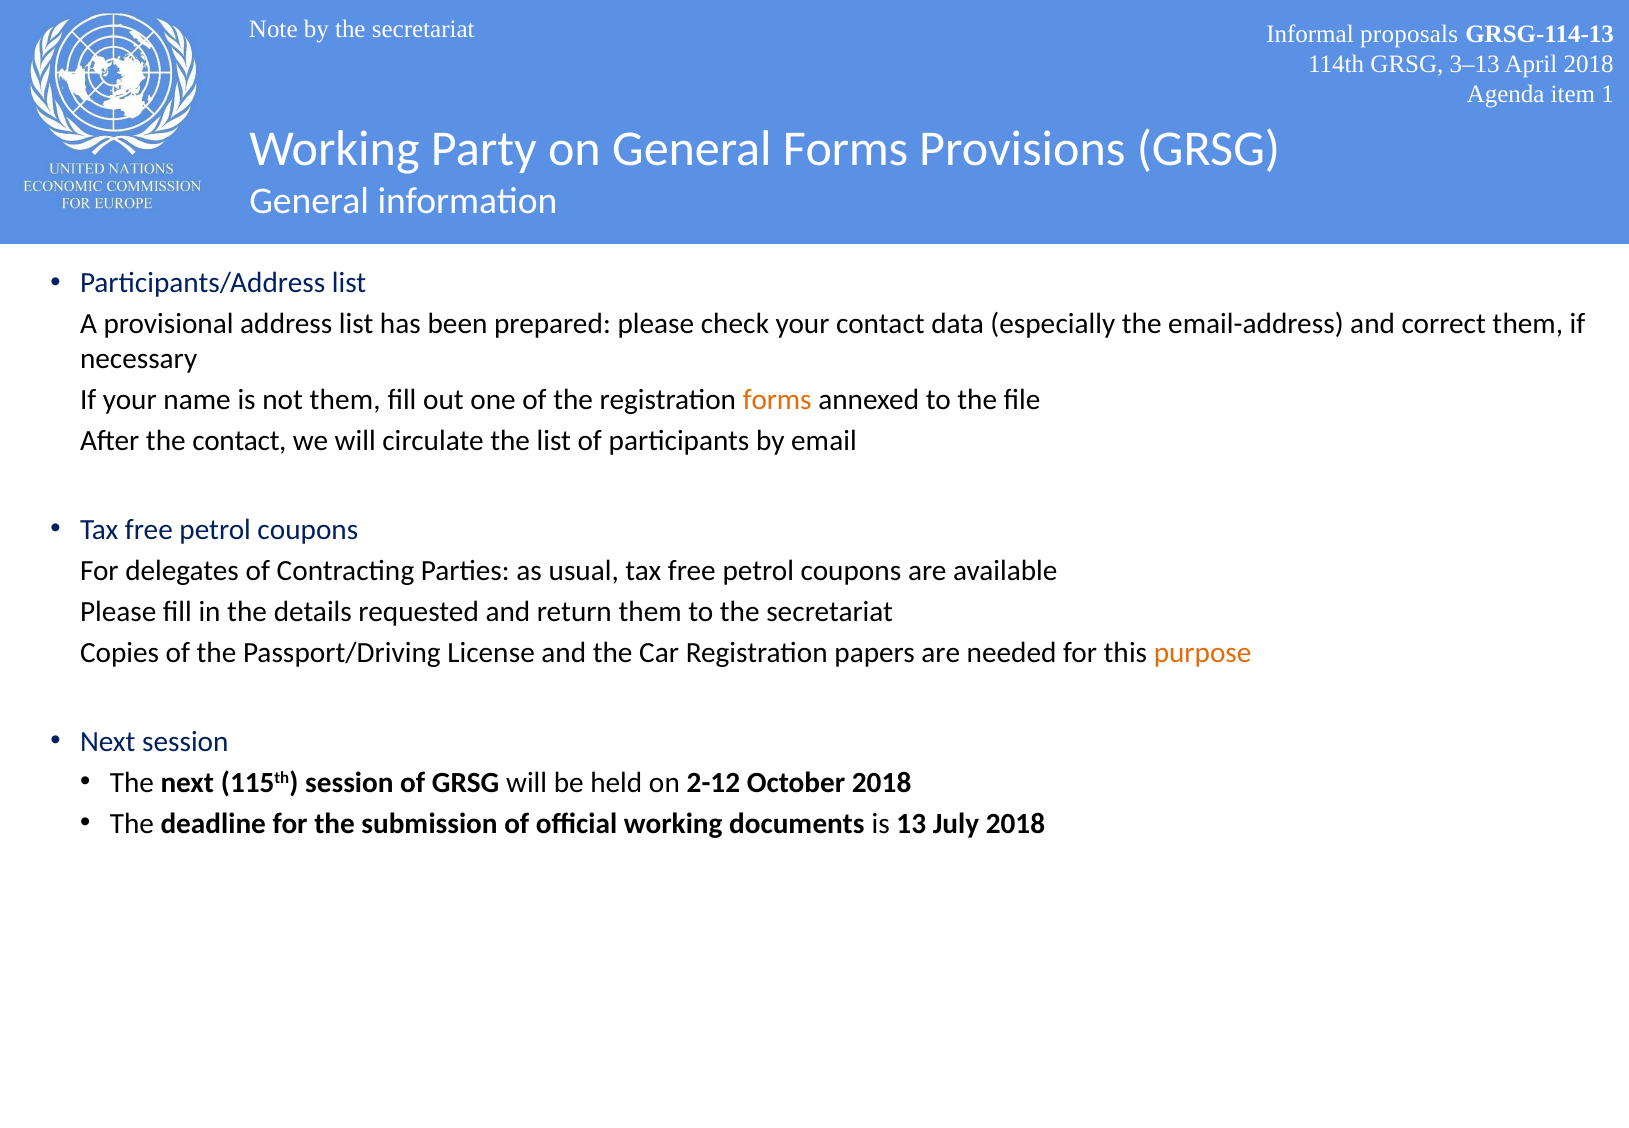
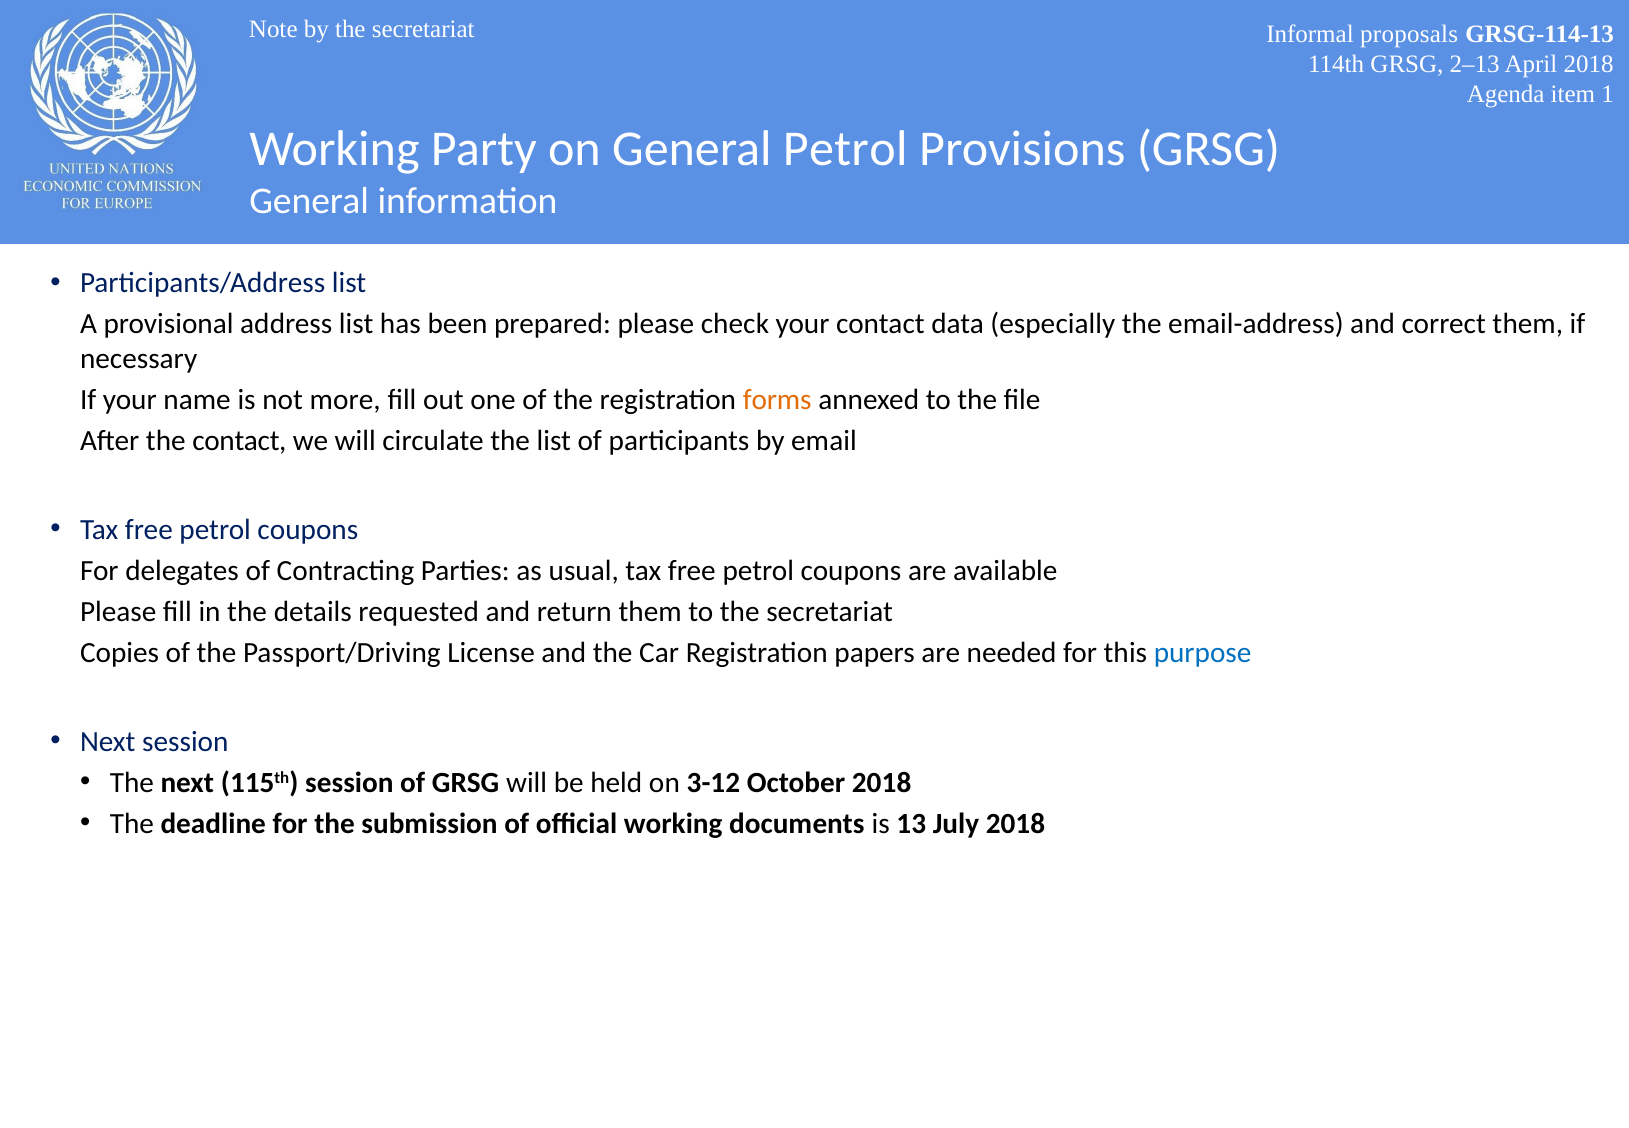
3–13: 3–13 -> 2–13
General Forms: Forms -> Petrol
not them: them -> more
purpose colour: orange -> blue
2-12: 2-12 -> 3-12
